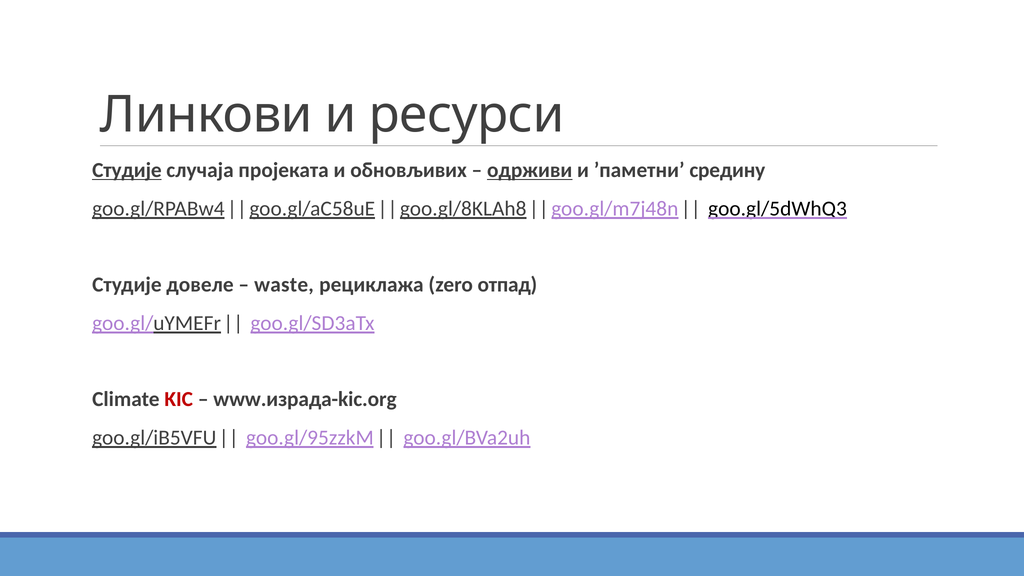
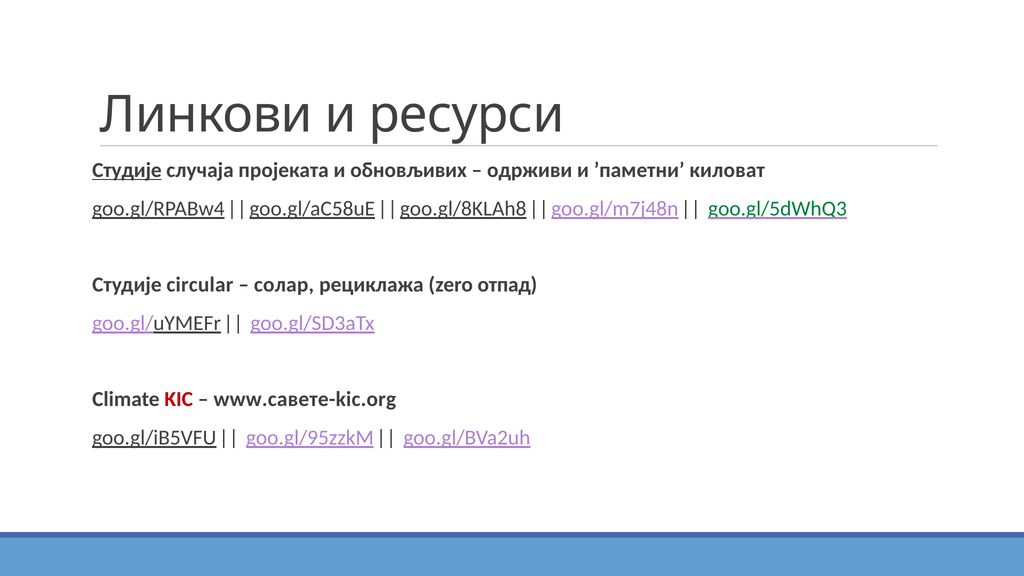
одрживи underline: present -> none
средину: средину -> киловат
goo.gl/5dWhQ3 colour: black -> green
довеле: довеле -> circular
waste: waste -> солар
www.израда-kic.org: www.израда-kic.org -> www.савете-kic.org
